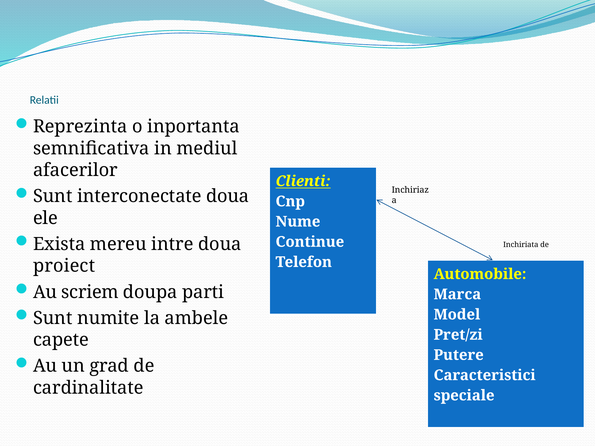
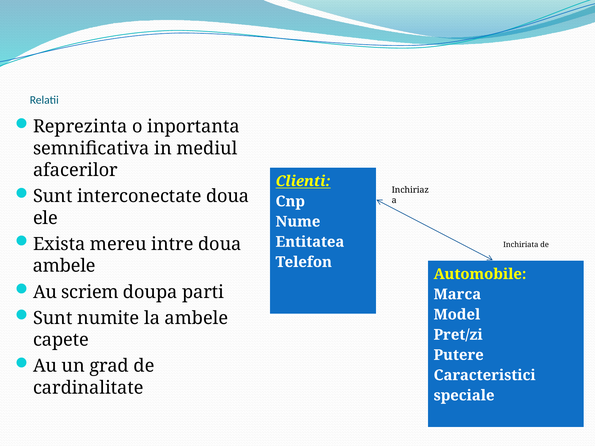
Continue: Continue -> Entitatea
proiect at (64, 266): proiect -> ambele
